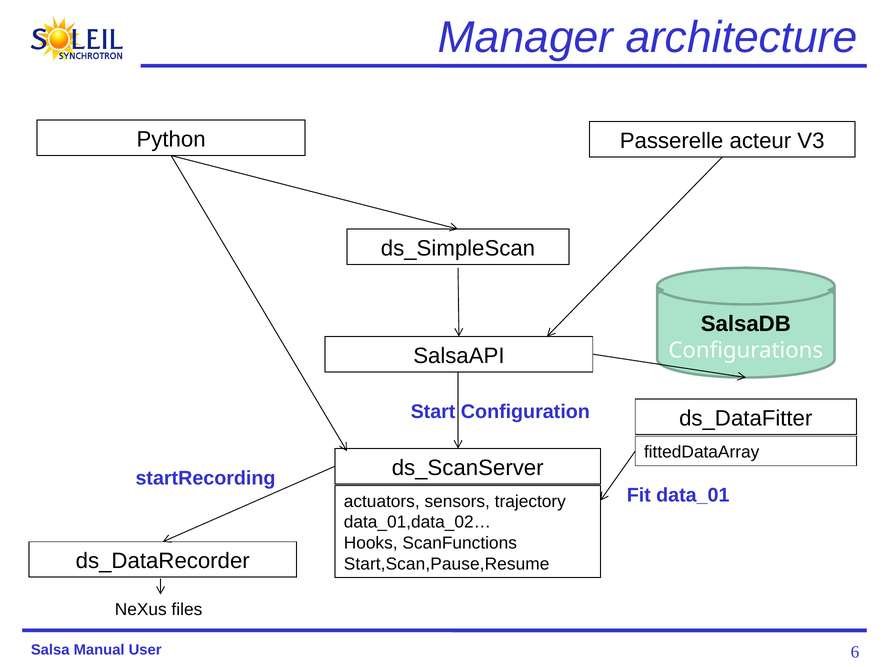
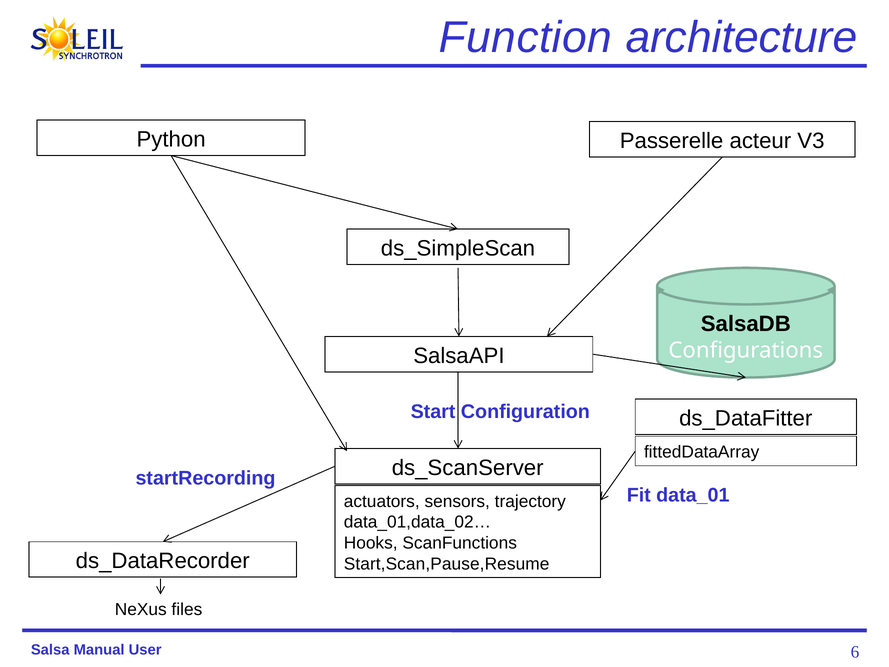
Manager: Manager -> Function
